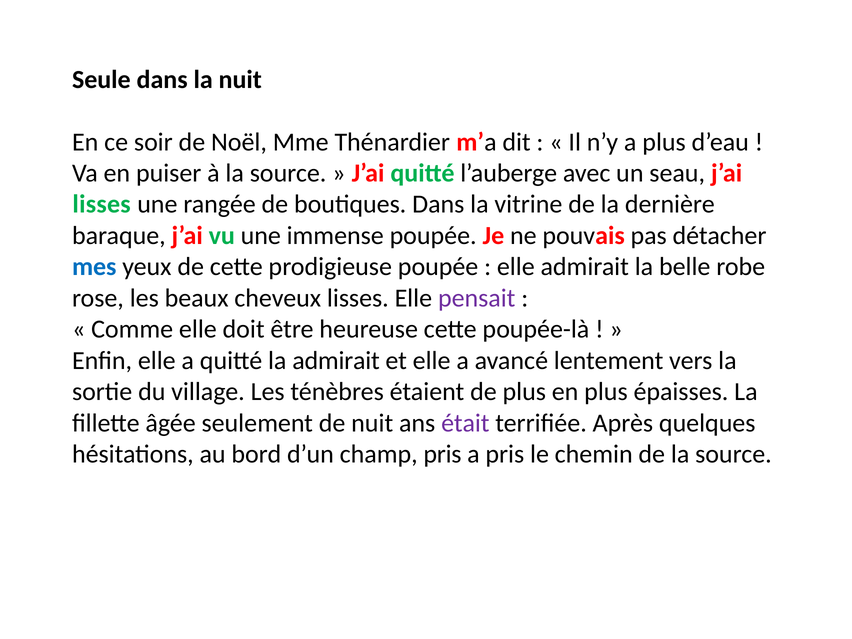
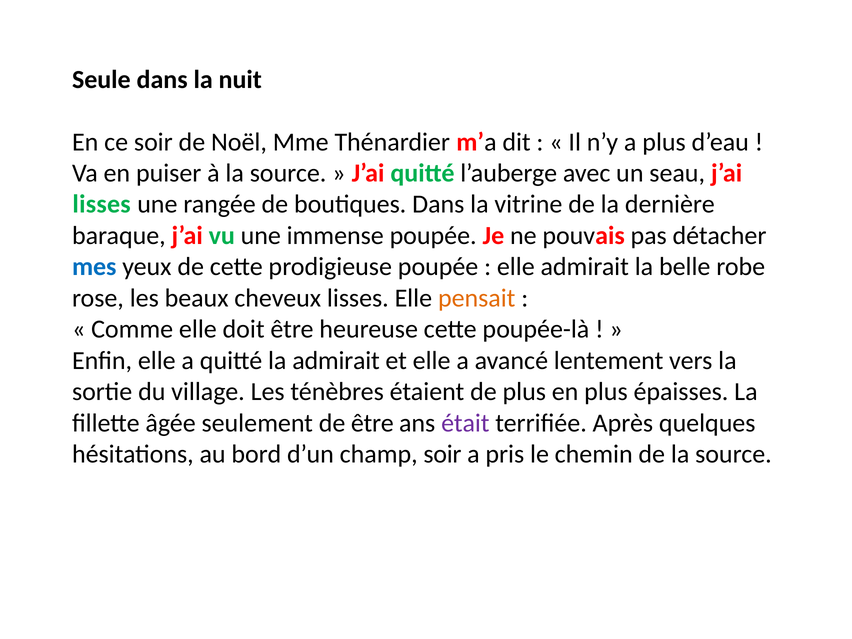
pensait colour: purple -> orange
de nuit: nuit -> être
champ pris: pris -> soir
